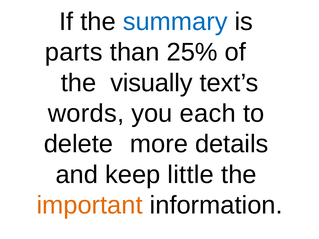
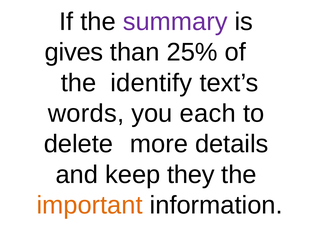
summary colour: blue -> purple
parts: parts -> gives
visually: visually -> identify
little: little -> they
